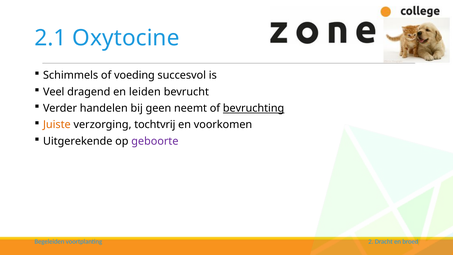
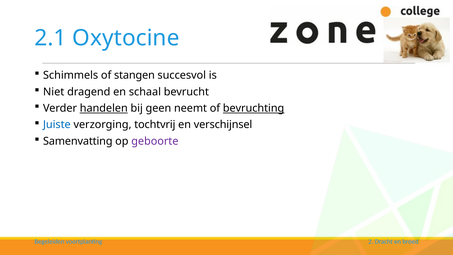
voeding: voeding -> stangen
Veel: Veel -> Niet
leiden: leiden -> schaal
handelen underline: none -> present
Juiste colour: orange -> blue
voorkomen: voorkomen -> verschijnsel
Uitgerekende: Uitgerekende -> Samenvatting
